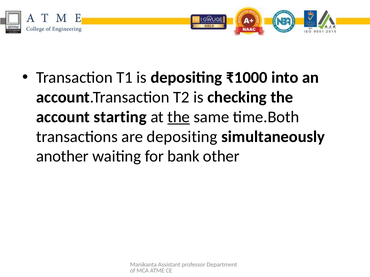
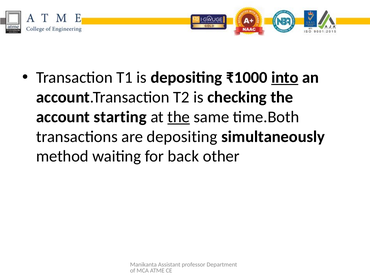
into underline: none -> present
another: another -> method
bank: bank -> back
